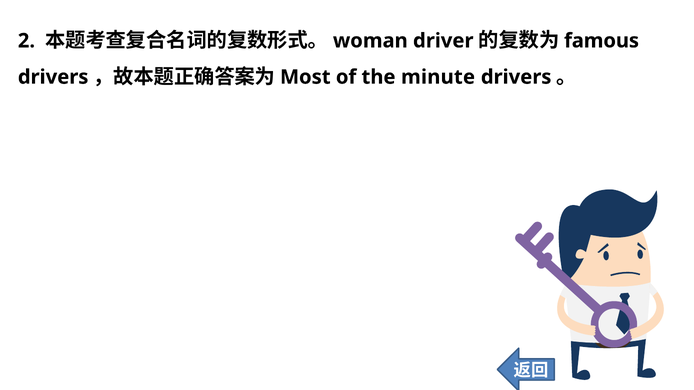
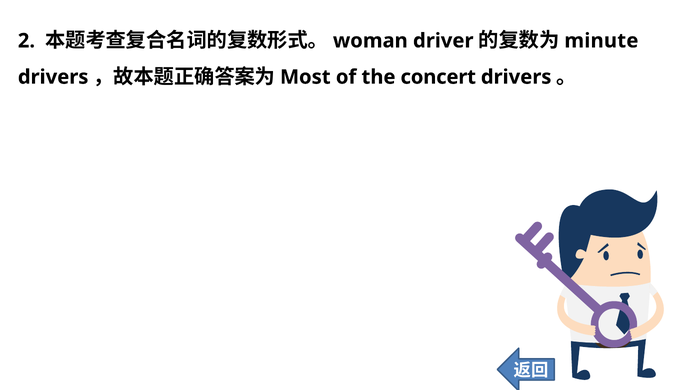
famous: famous -> minute
minute: minute -> concert
